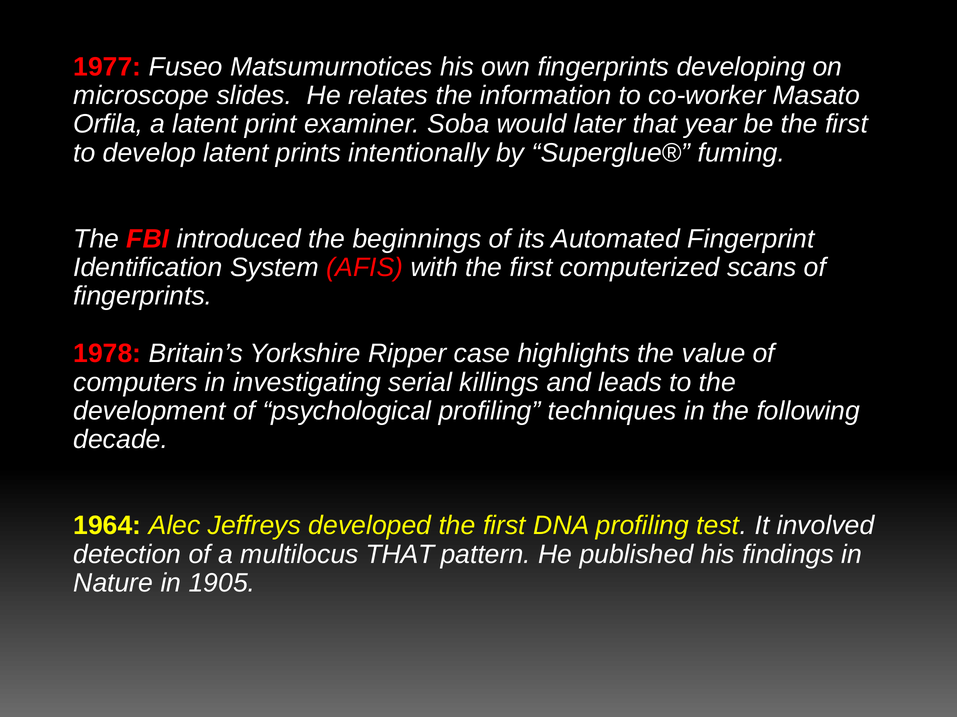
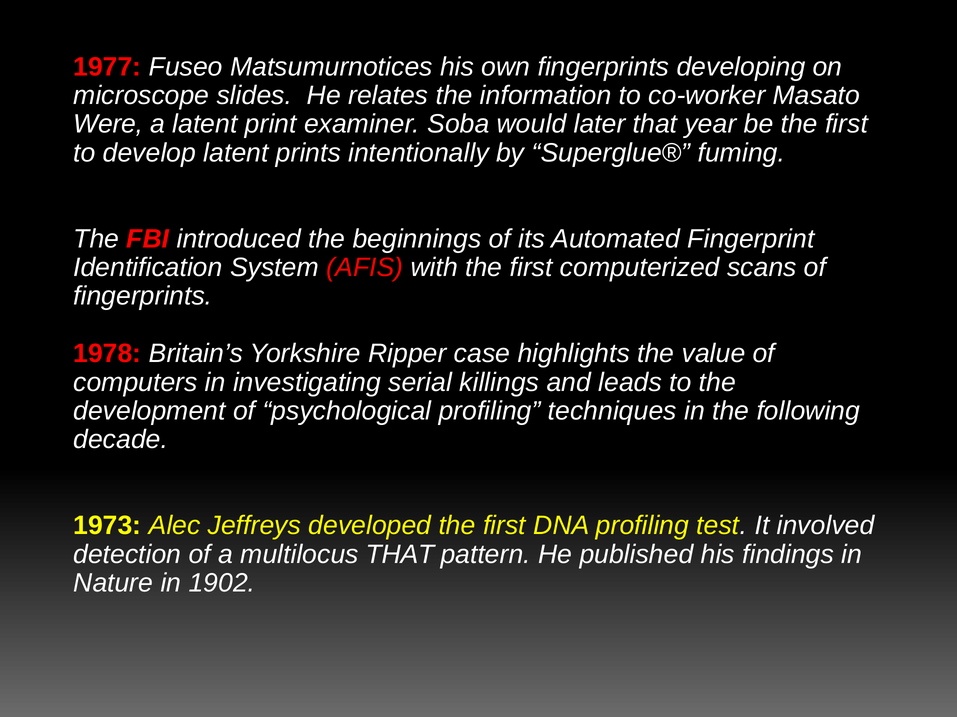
Orfila: Orfila -> Were
1964: 1964 -> 1973
1905: 1905 -> 1902
